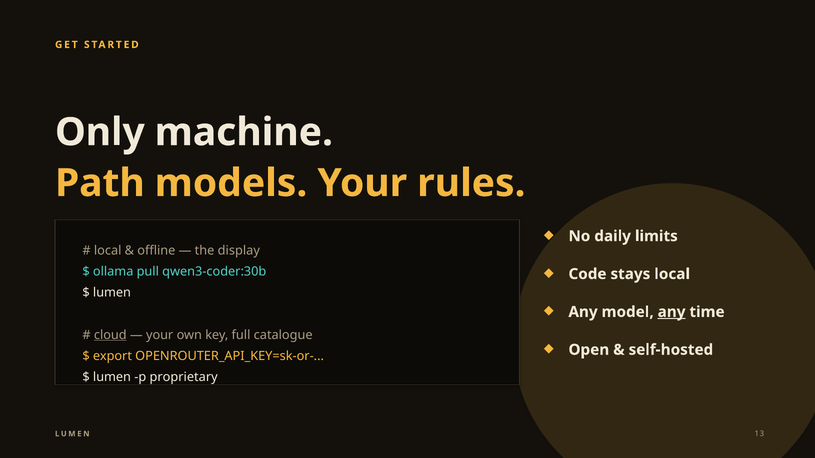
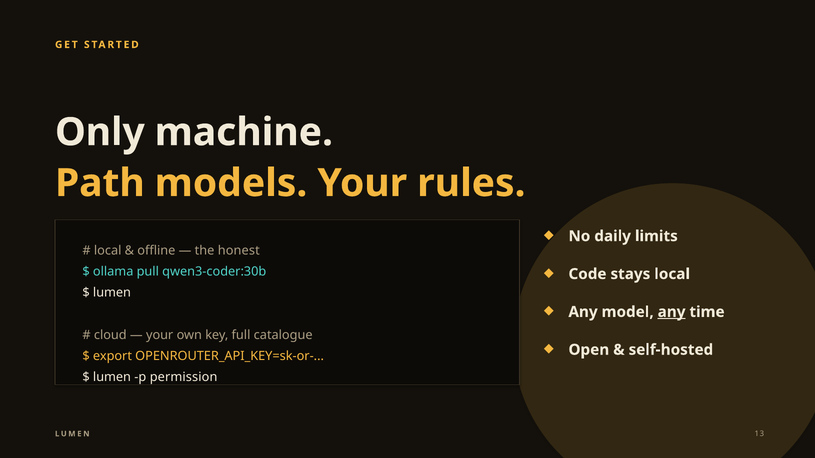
display: display -> honest
cloud underline: present -> none
proprietary: proprietary -> permission
